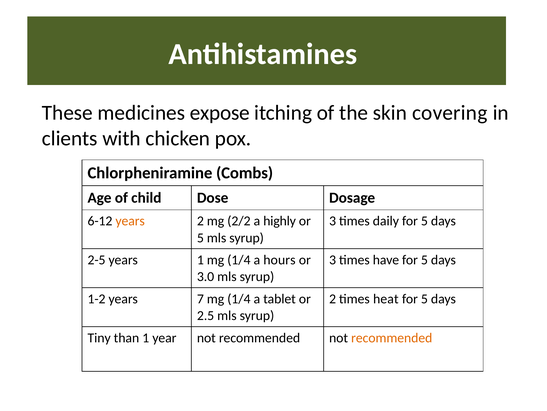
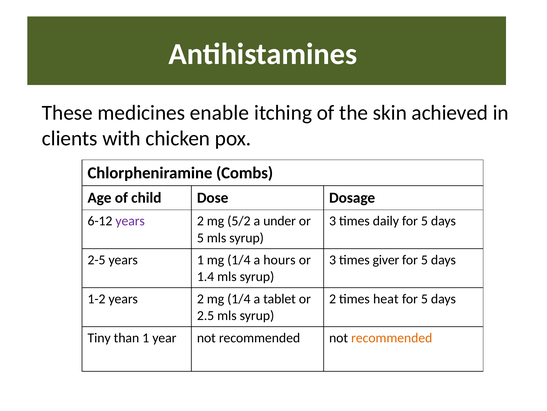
expose: expose -> enable
covering: covering -> achieved
years at (130, 221) colour: orange -> purple
2/2: 2/2 -> 5/2
highly: highly -> under
have: have -> giver
3.0: 3.0 -> 1.4
1-2 years 7: 7 -> 2
